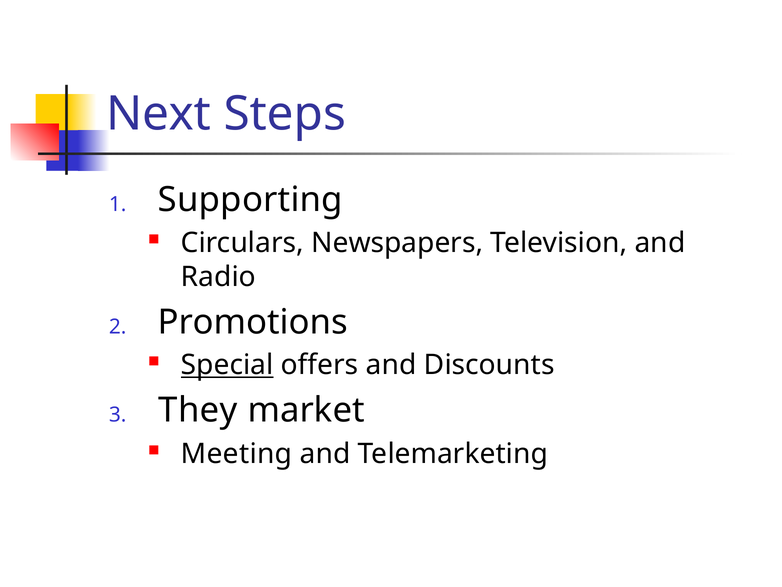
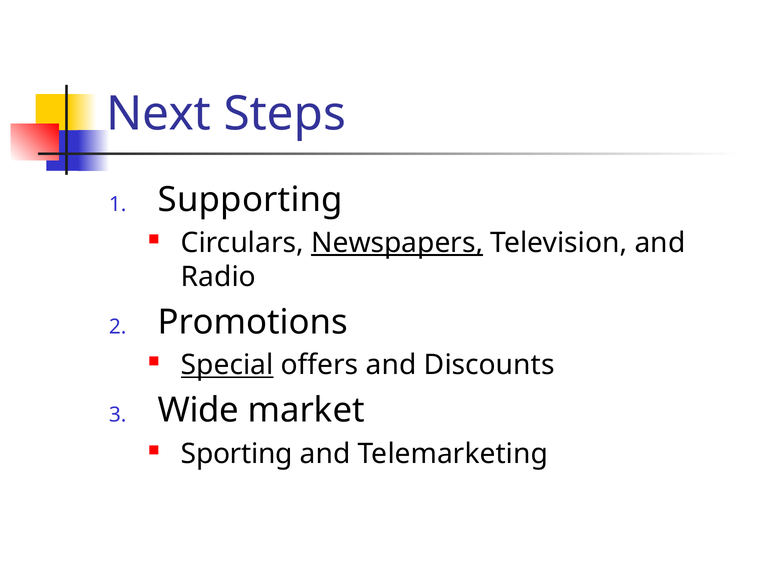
Newspapers underline: none -> present
They: They -> Wide
Meeting: Meeting -> Sporting
